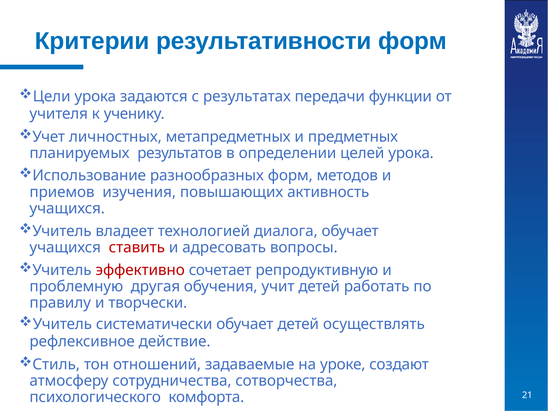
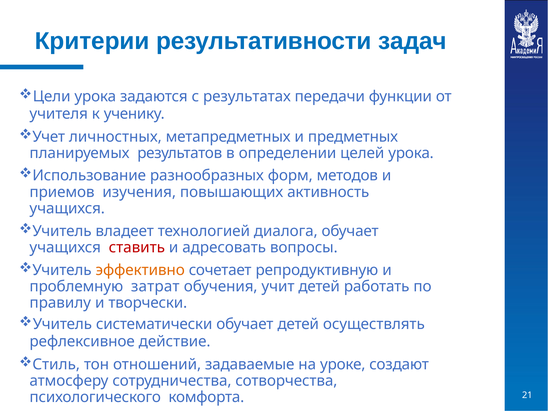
результативности форм: форм -> задач
эффективно colour: red -> orange
другая: другая -> затрат
